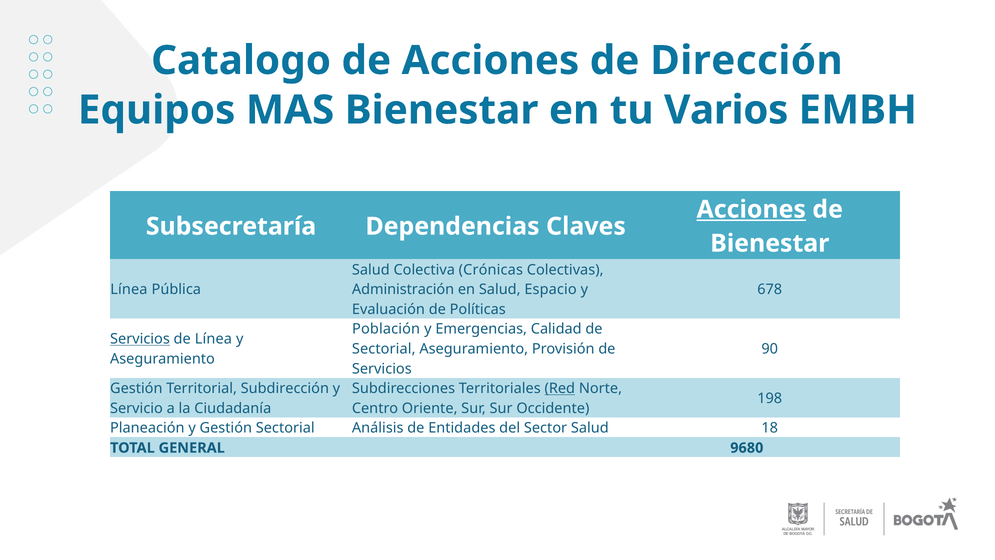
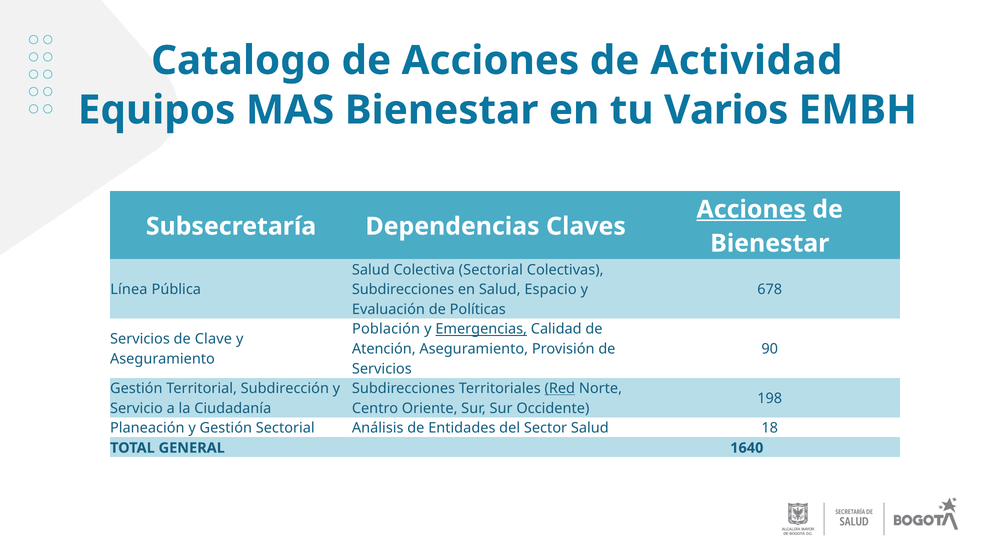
Dirección: Dirección -> Actividad
Colectiva Crónicas: Crónicas -> Sectorial
Administración at (403, 289): Administración -> Subdirecciones
Emergencias underline: none -> present
Servicios at (140, 339) underline: present -> none
de Línea: Línea -> Clave
Sectorial at (384, 349): Sectorial -> Atención
9680: 9680 -> 1640
